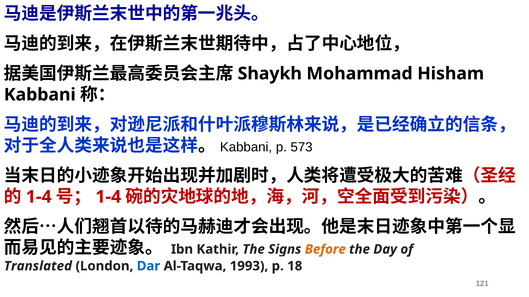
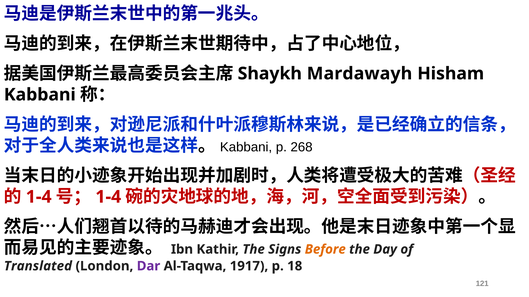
Mohammad: Mohammad -> Mardawayh
573: 573 -> 268
Dar colour: blue -> purple
1993: 1993 -> 1917
